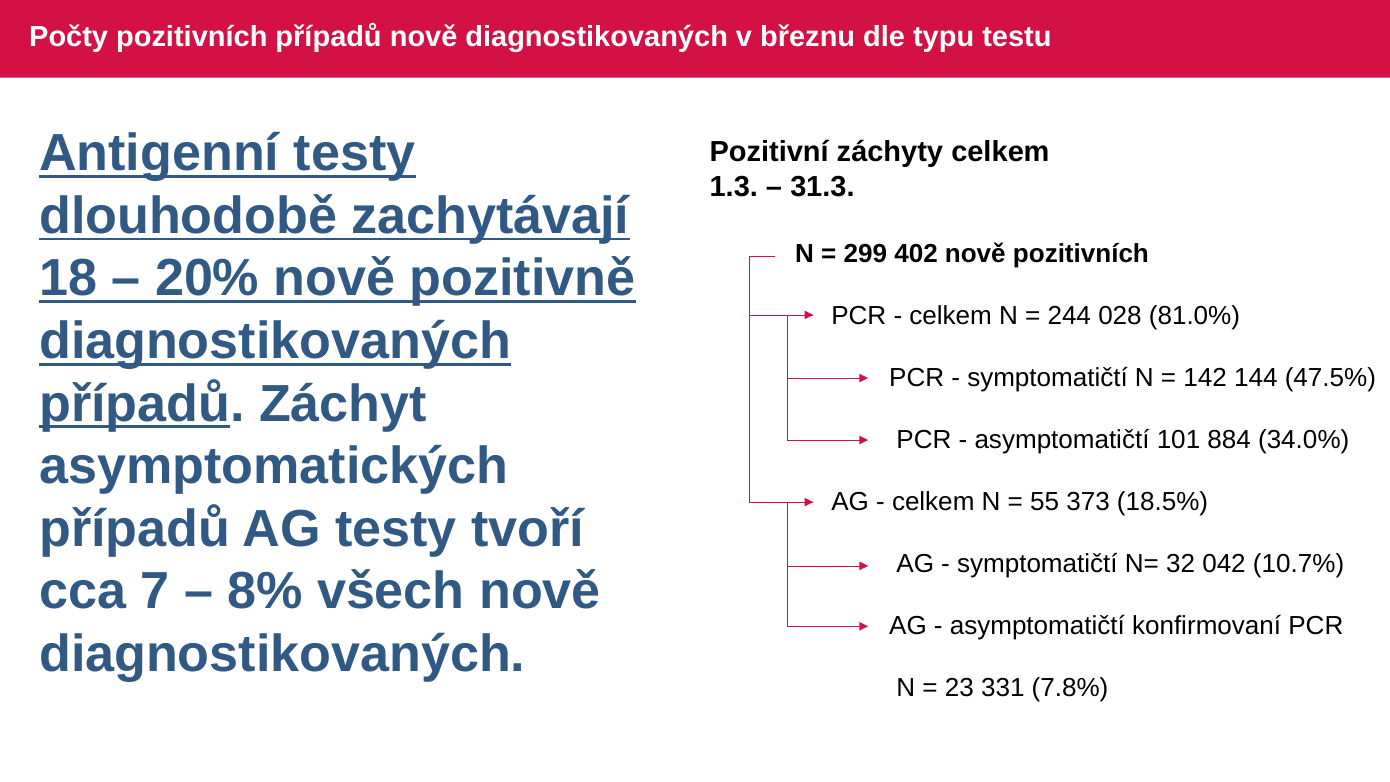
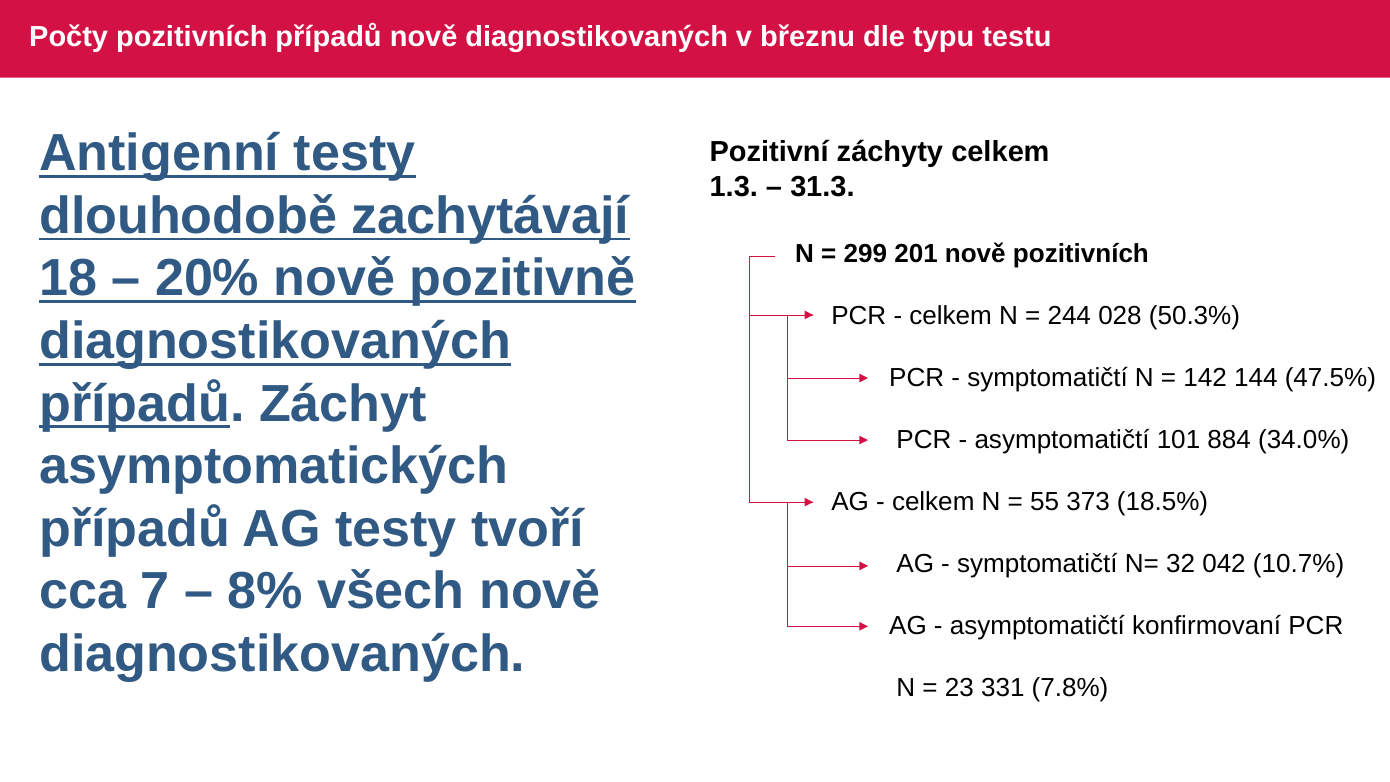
402: 402 -> 201
81.0%: 81.0% -> 50.3%
